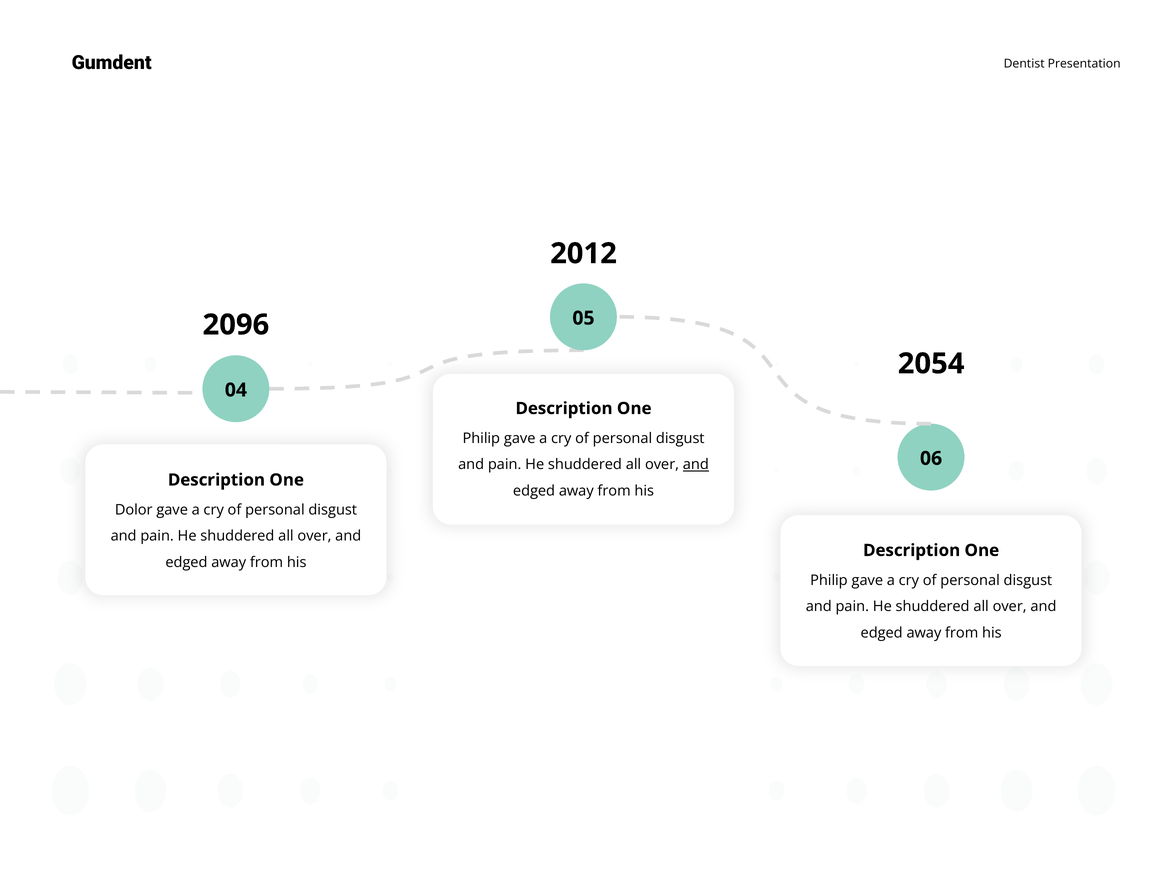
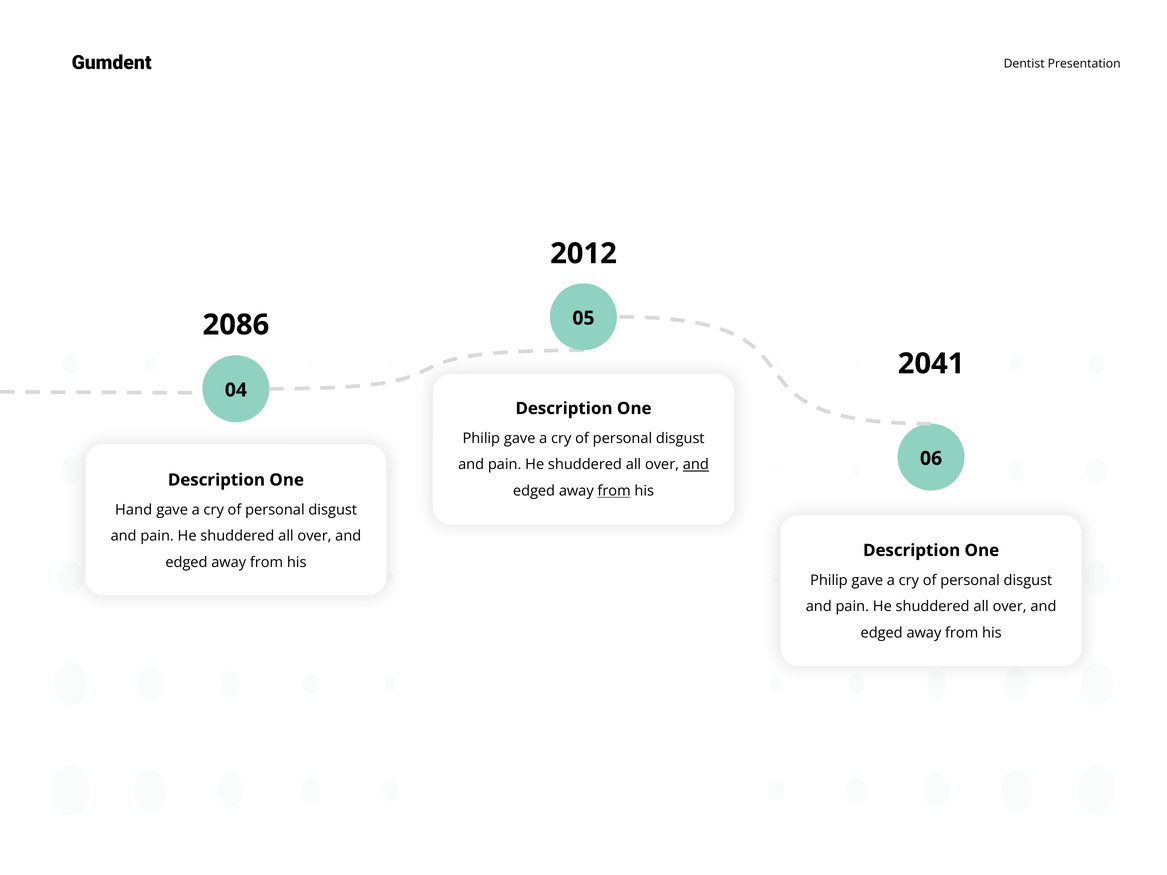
2096: 2096 -> 2086
2054: 2054 -> 2041
from at (614, 491) underline: none -> present
Dolor: Dolor -> Hand
